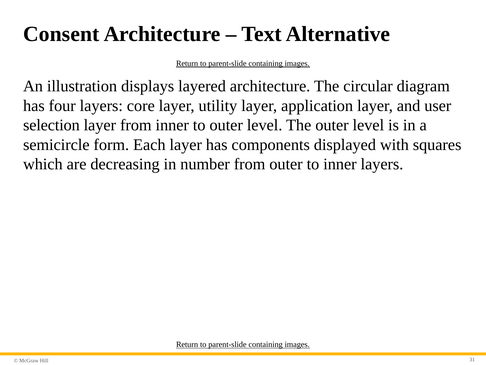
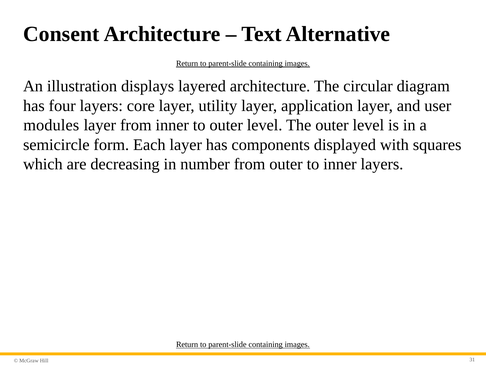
selection: selection -> modules
